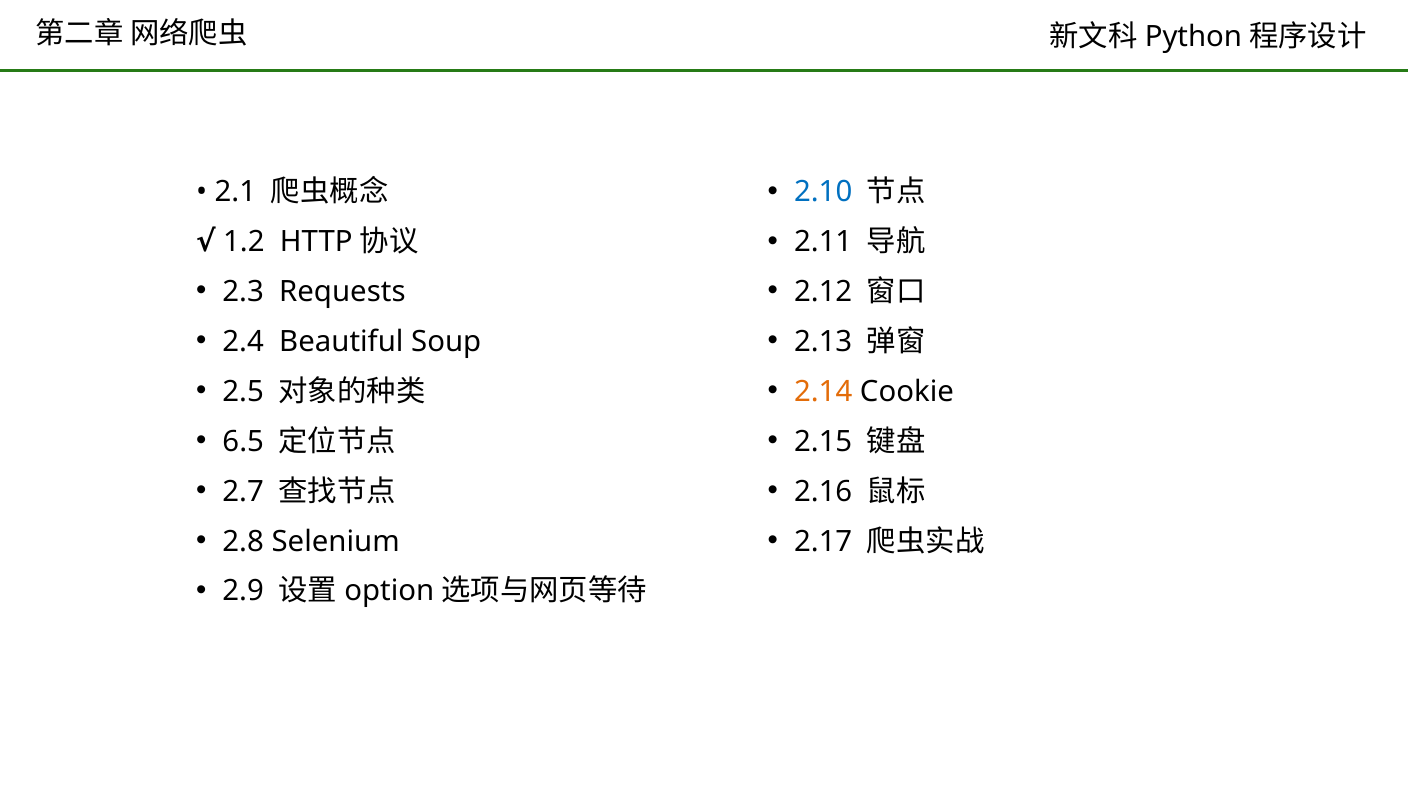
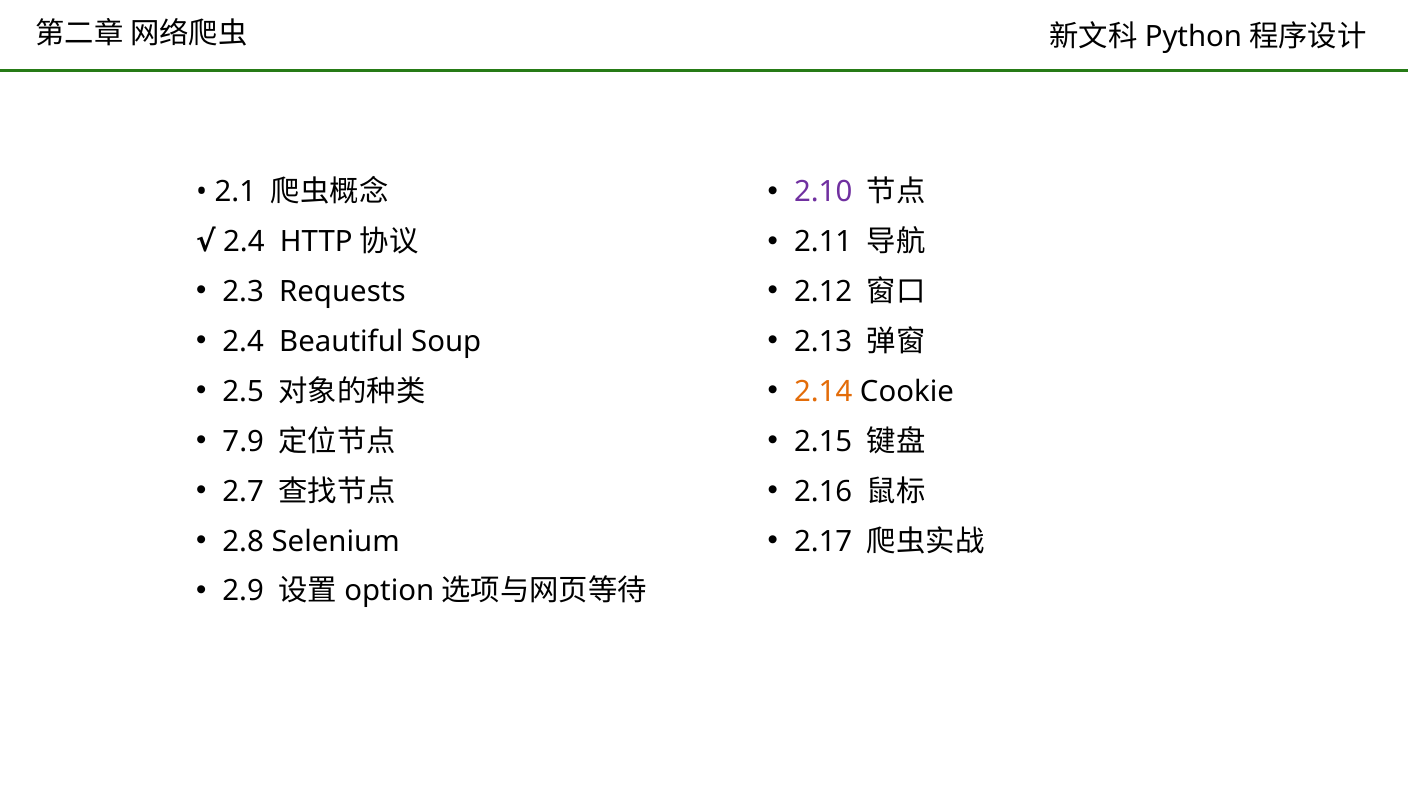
2.10 colour: blue -> purple
1.2 at (244, 242): 1.2 -> 2.4
6.5: 6.5 -> 7.9
